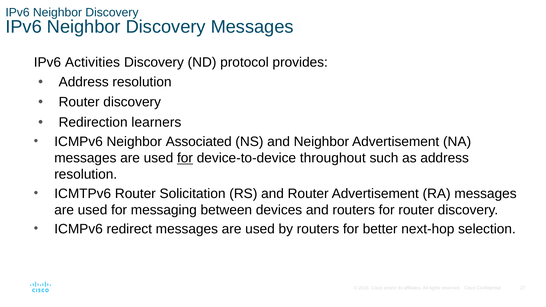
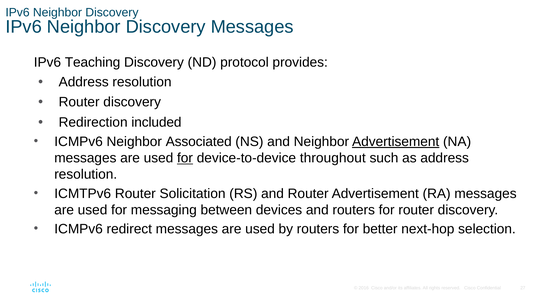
Activities: Activities -> Teaching
learners: learners -> included
Advertisement at (396, 142) underline: none -> present
